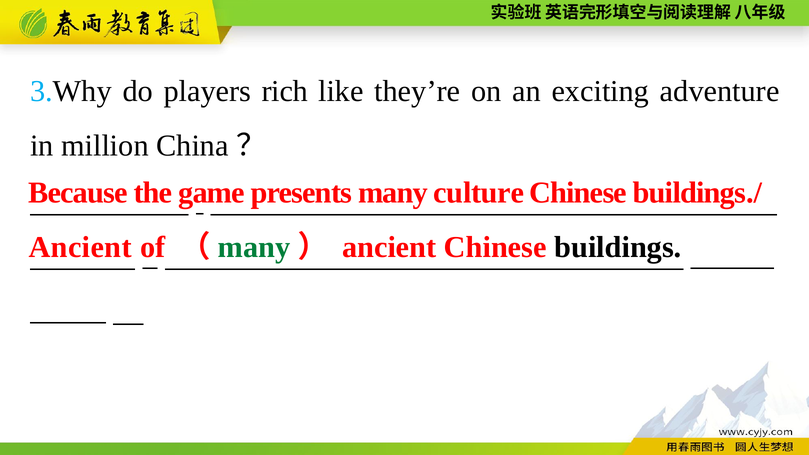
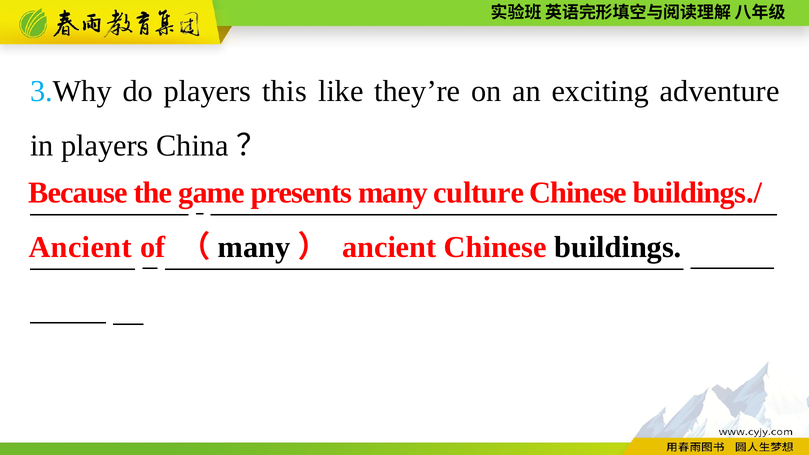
rich: rich -> this
in million: million -> players
many at (254, 247) colour: green -> black
